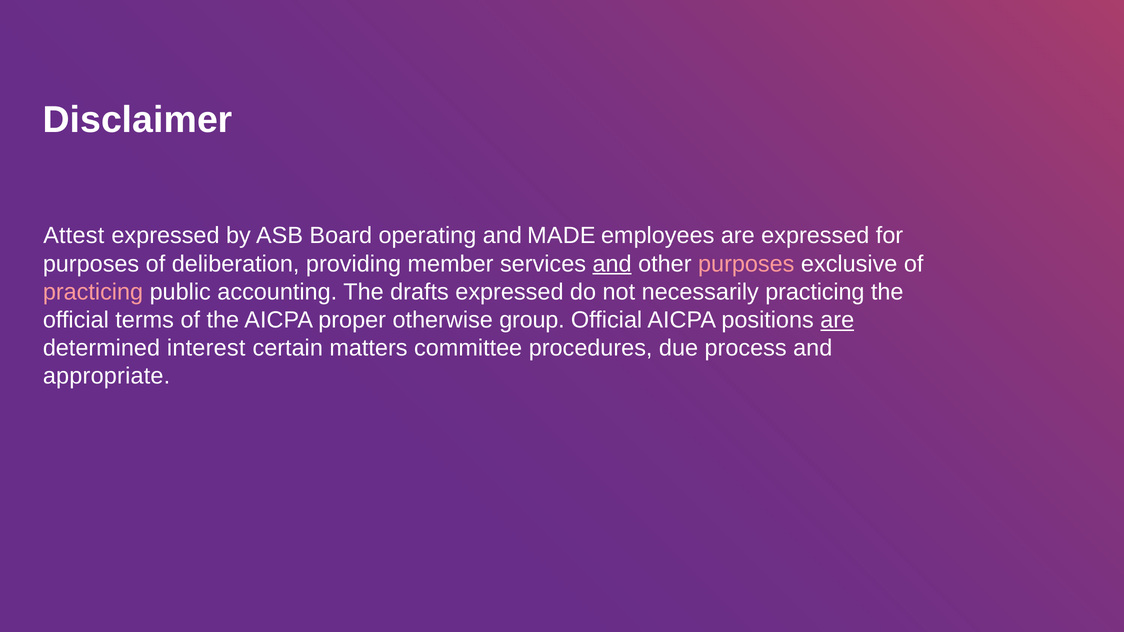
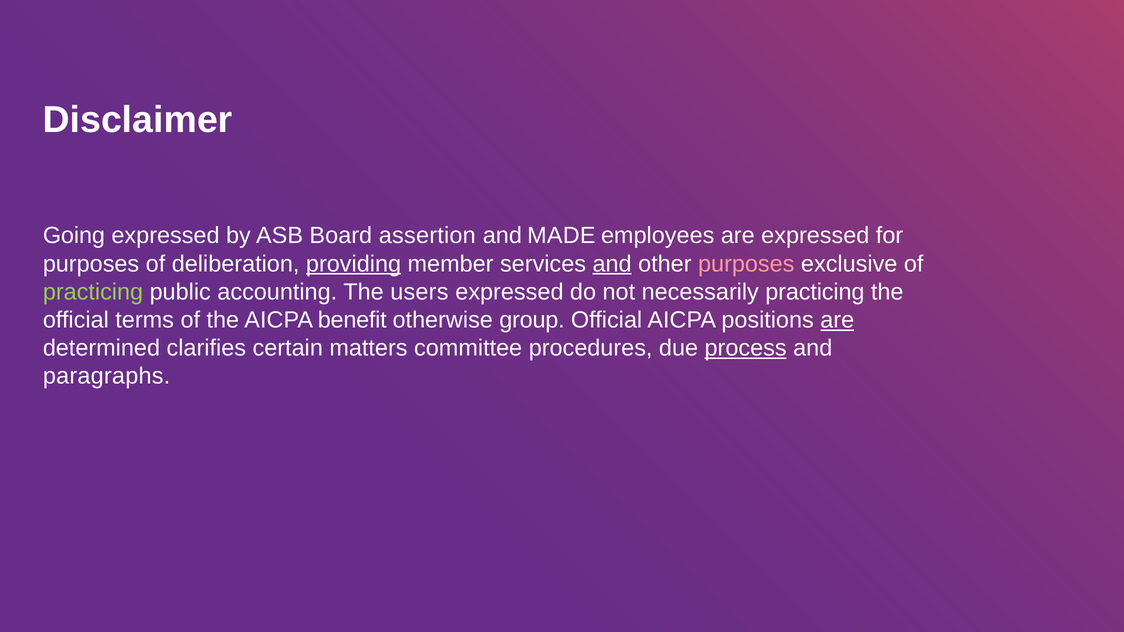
Attest: Attest -> Going
operating: operating -> assertion
providing underline: none -> present
practicing at (93, 292) colour: pink -> light green
drafts: drafts -> users
proper: proper -> benefit
interest: interest -> clarifies
process underline: none -> present
appropriate: appropriate -> paragraphs
